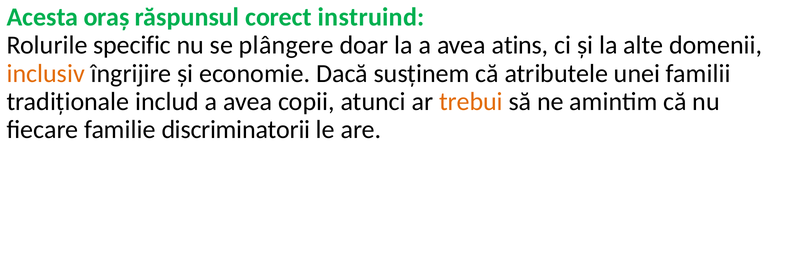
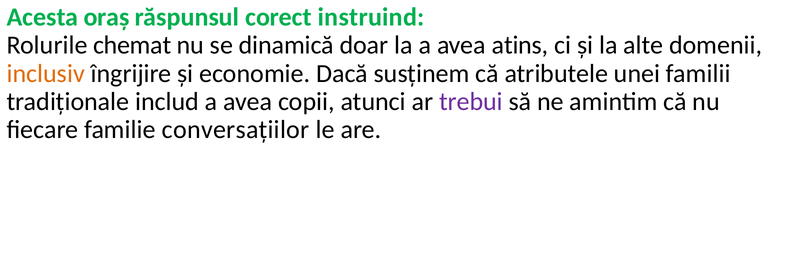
specific: specific -> chemat
plângere: plângere -> dinamică
trebui colour: orange -> purple
discriminatorii: discriminatorii -> conversațiilor
